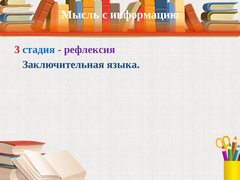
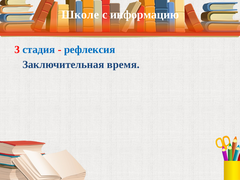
Мысль: Мысль -> Школе
рефлексия colour: purple -> blue
языка: языка -> время
